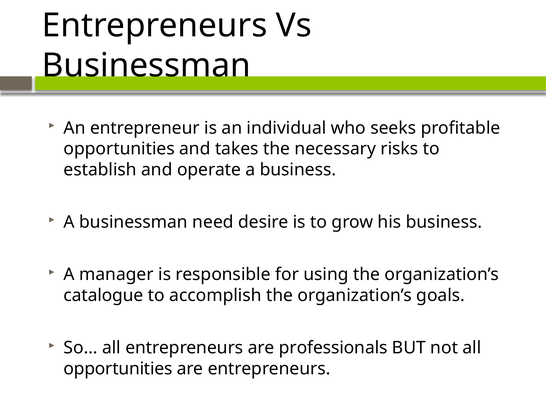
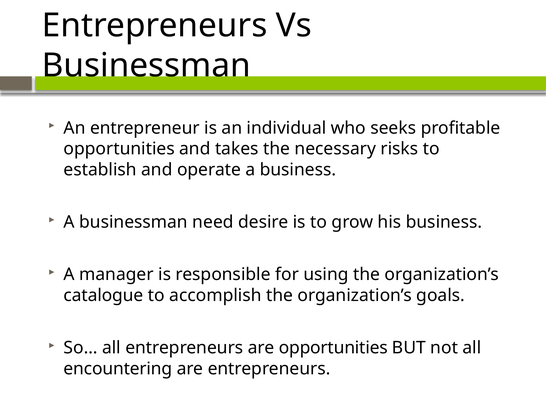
are professionals: professionals -> opportunities
opportunities at (118, 369): opportunities -> encountering
